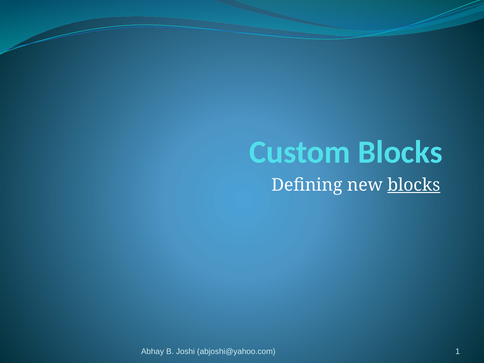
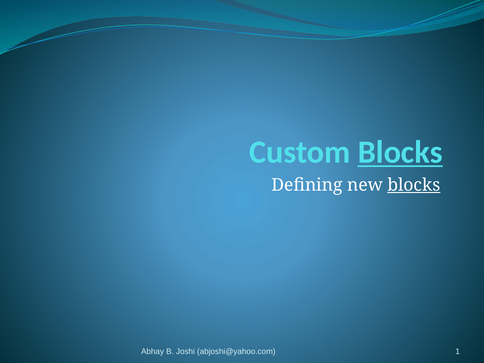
Blocks at (400, 152) underline: none -> present
